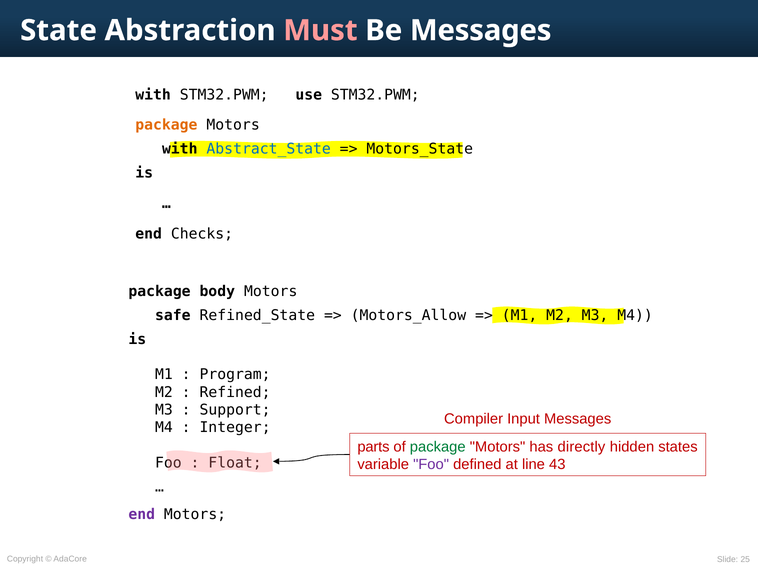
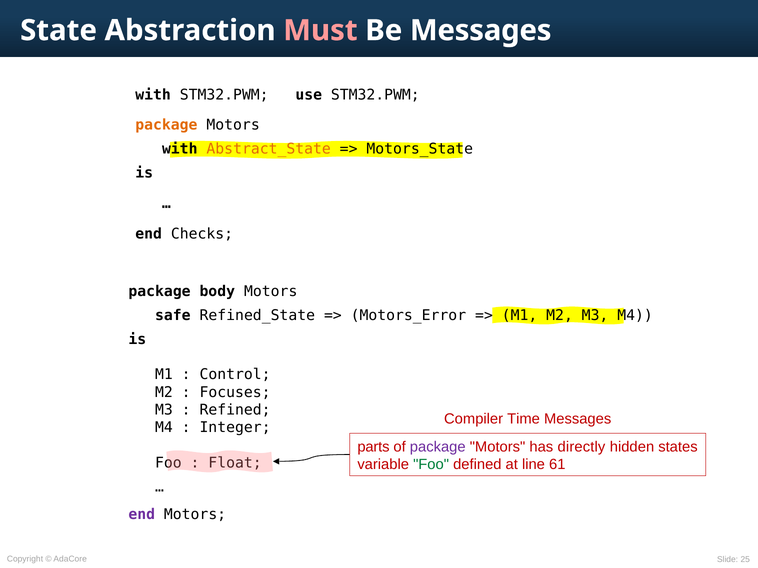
Abstract_State colour: blue -> orange
Motors_Allow: Motors_Allow -> Motors_Error
Program: Program -> Control
Refined: Refined -> Focuses
Support: Support -> Refined
Input: Input -> Time
package at (438, 447) colour: green -> purple
Foo at (431, 465) colour: purple -> green
43: 43 -> 61
